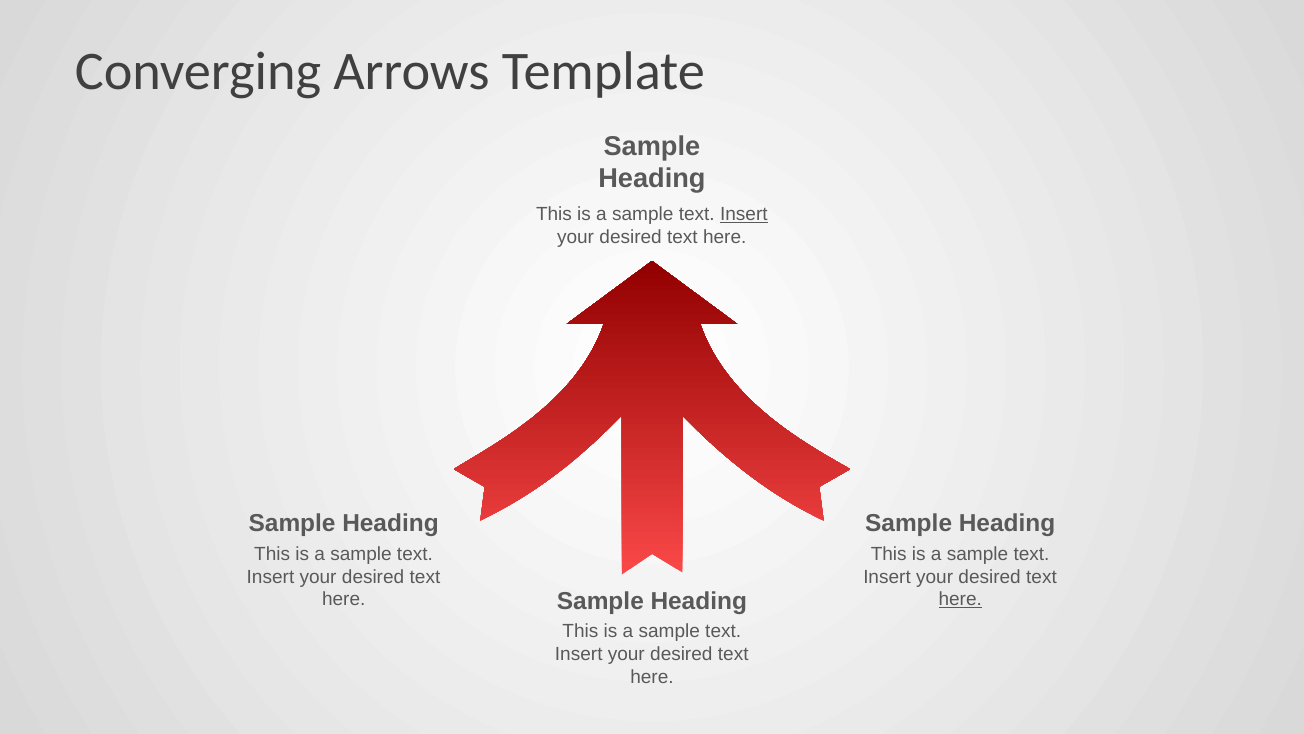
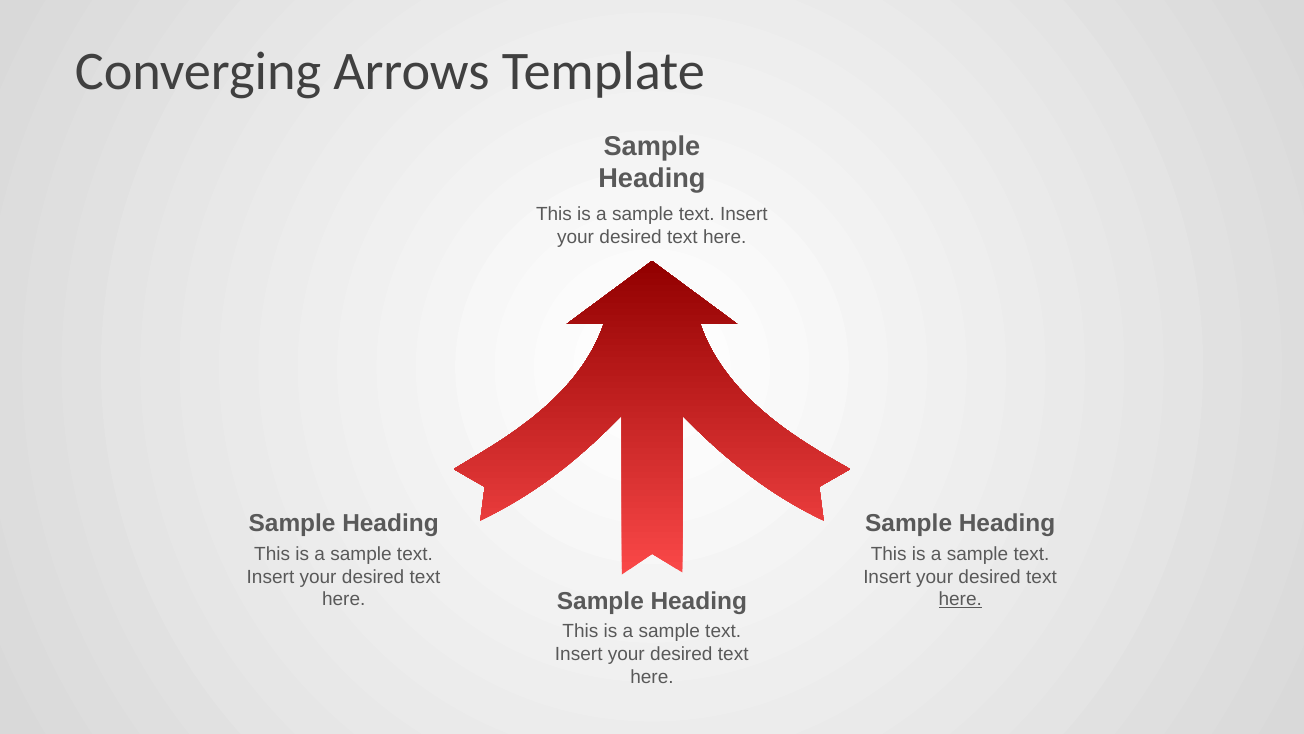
Insert at (744, 214) underline: present -> none
